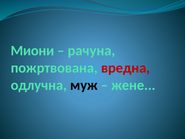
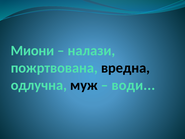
рачуна: рачуна -> налази
вредна colour: red -> black
жене: жене -> води
